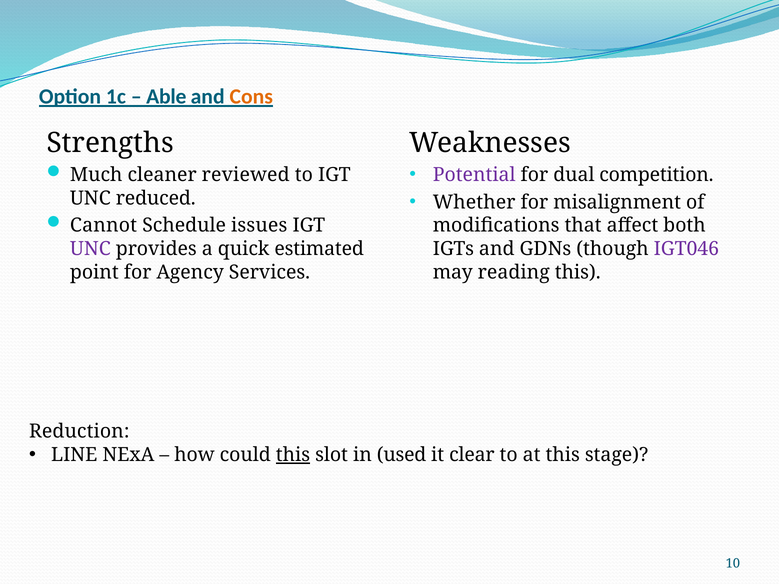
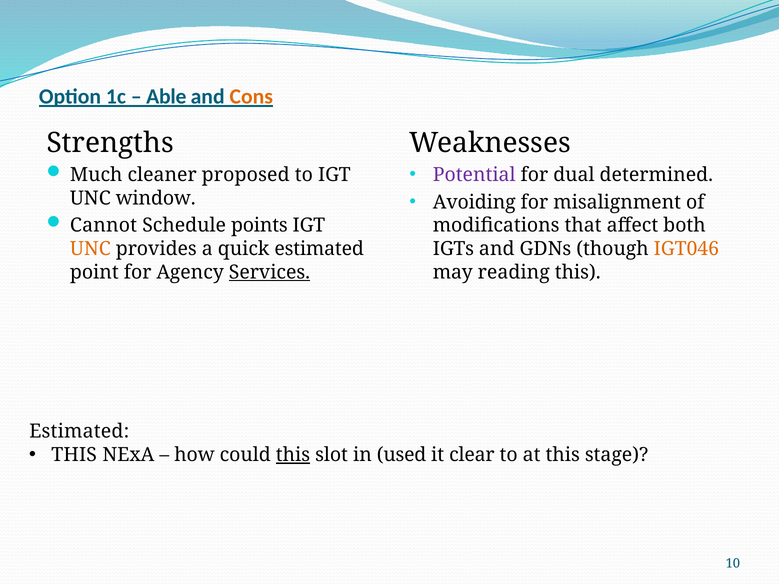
reviewed: reviewed -> proposed
competition: competition -> determined
Whether: Whether -> Avoiding
reduced: reduced -> window
issues: issues -> points
UNC at (90, 249) colour: purple -> orange
IGT046 colour: purple -> orange
Services underline: none -> present
Reduction at (79, 432): Reduction -> Estimated
LINE at (74, 455): LINE -> THIS
